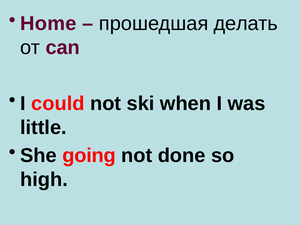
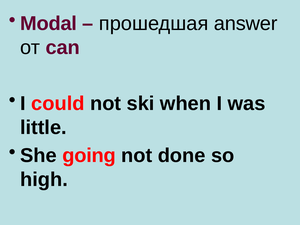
Home: Home -> Modal
делать: делать -> answer
